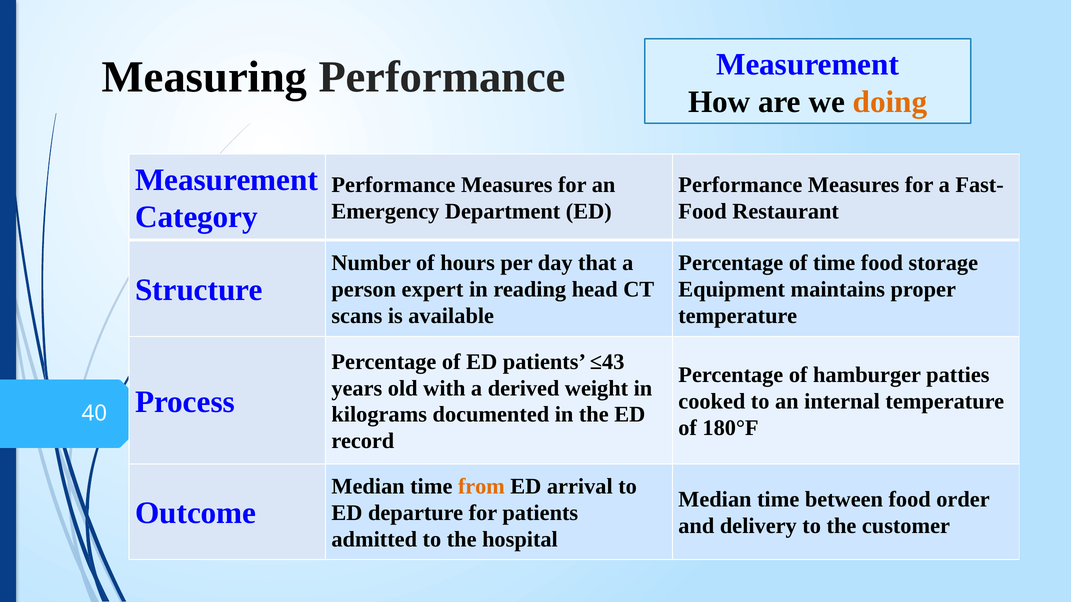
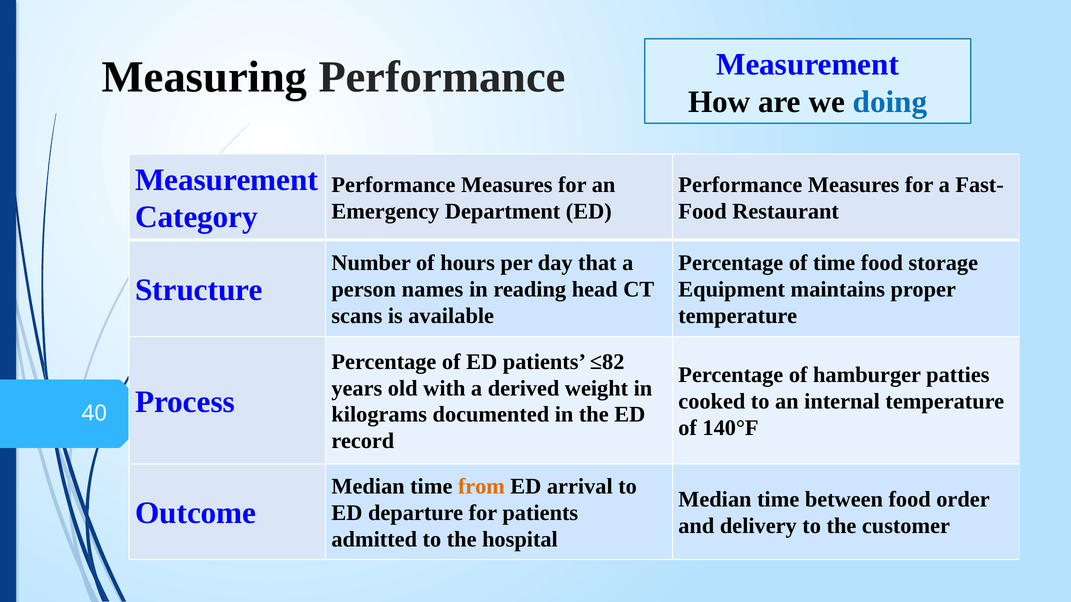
doing colour: orange -> blue
expert: expert -> names
≤43: ≤43 -> ≤82
180°F: 180°F -> 140°F
